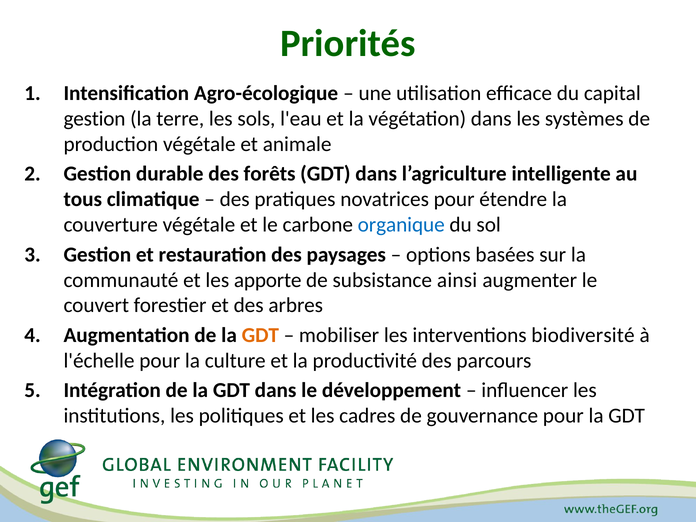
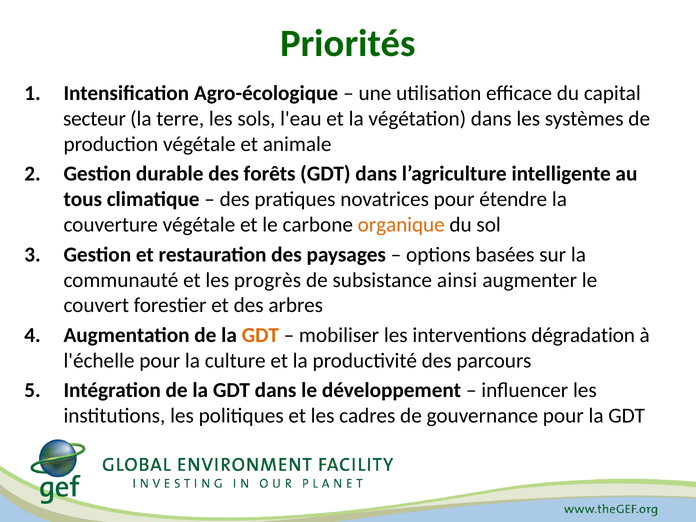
gestion at (95, 119): gestion -> secteur
organique colour: blue -> orange
apporte: apporte -> progrès
biodiversité: biodiversité -> dégradation
